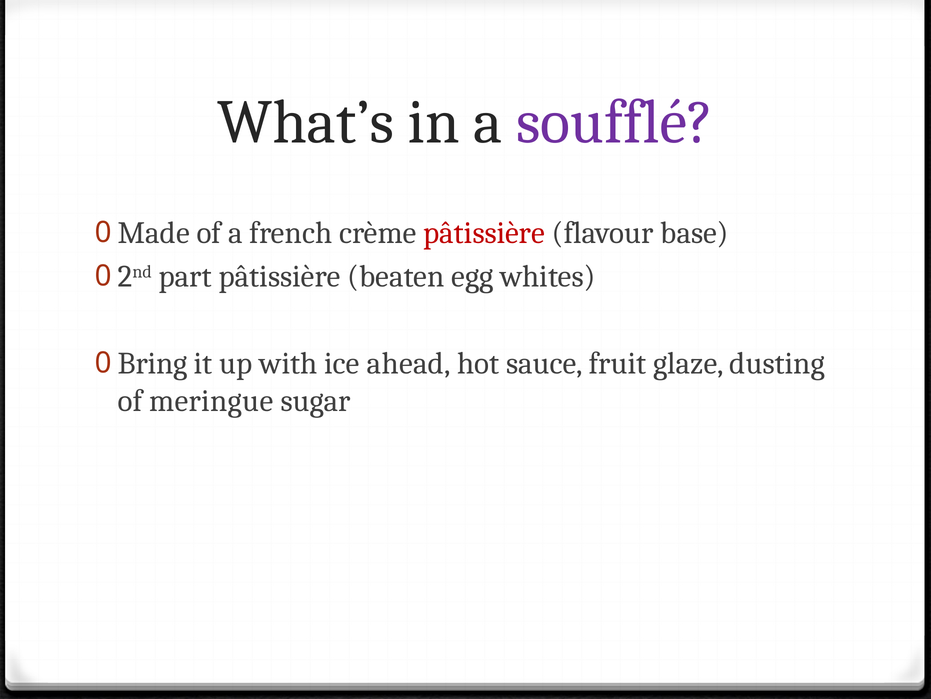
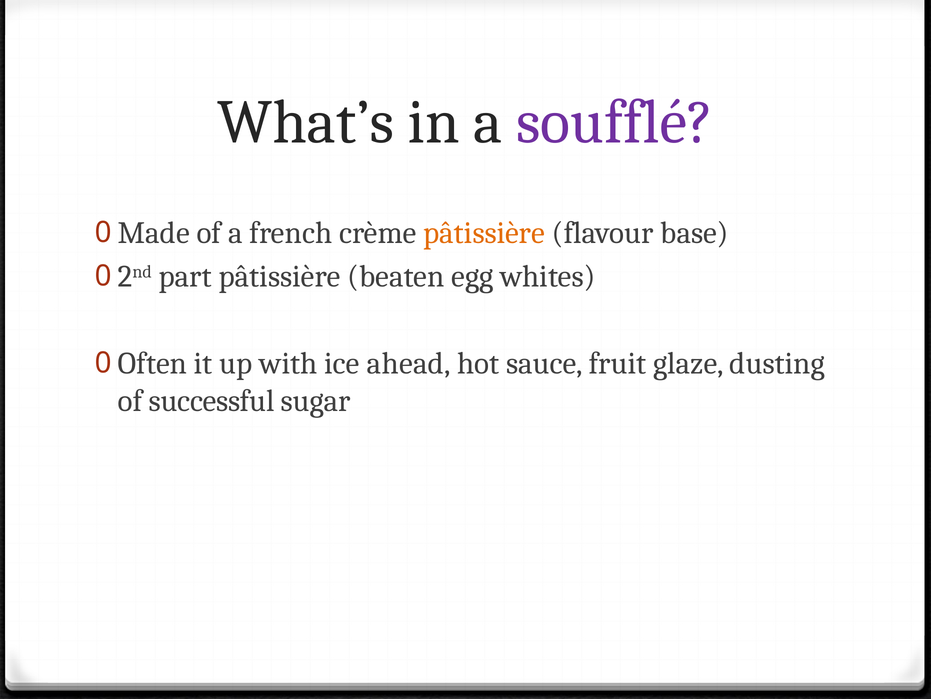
pâtissière at (484, 233) colour: red -> orange
Bring: Bring -> Often
meringue: meringue -> successful
